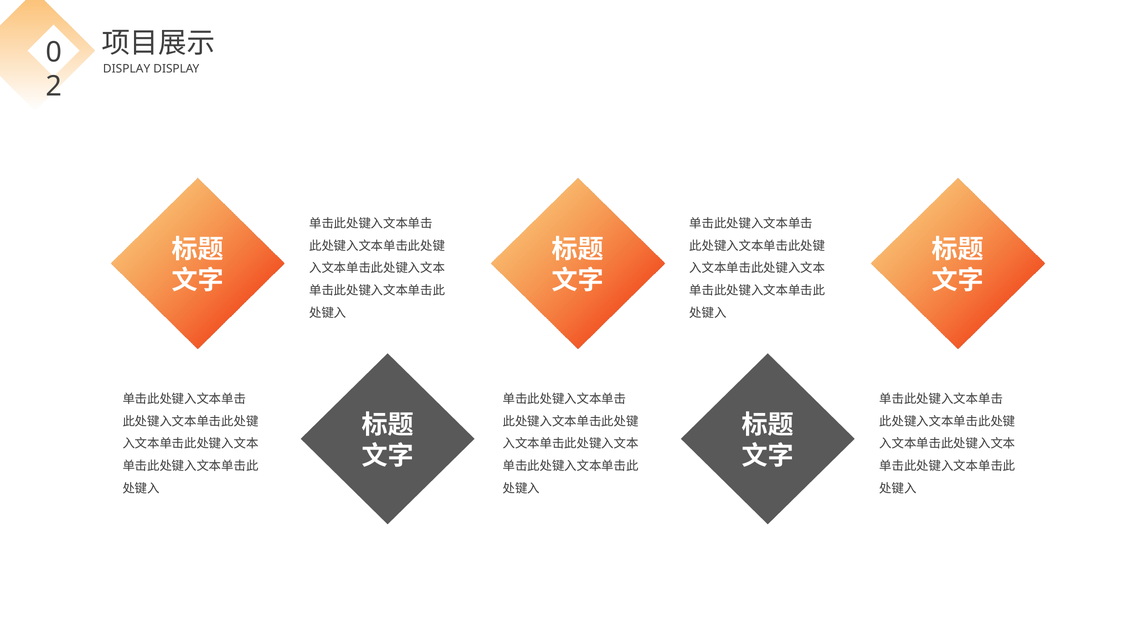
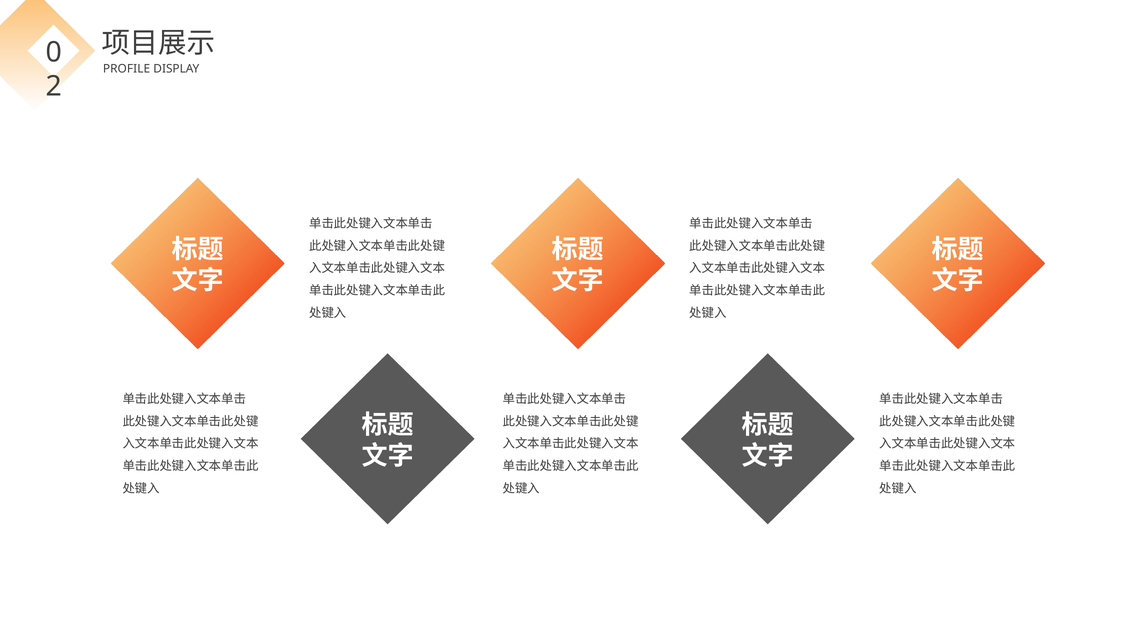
DISPLAY at (127, 69): DISPLAY -> PROFILE
